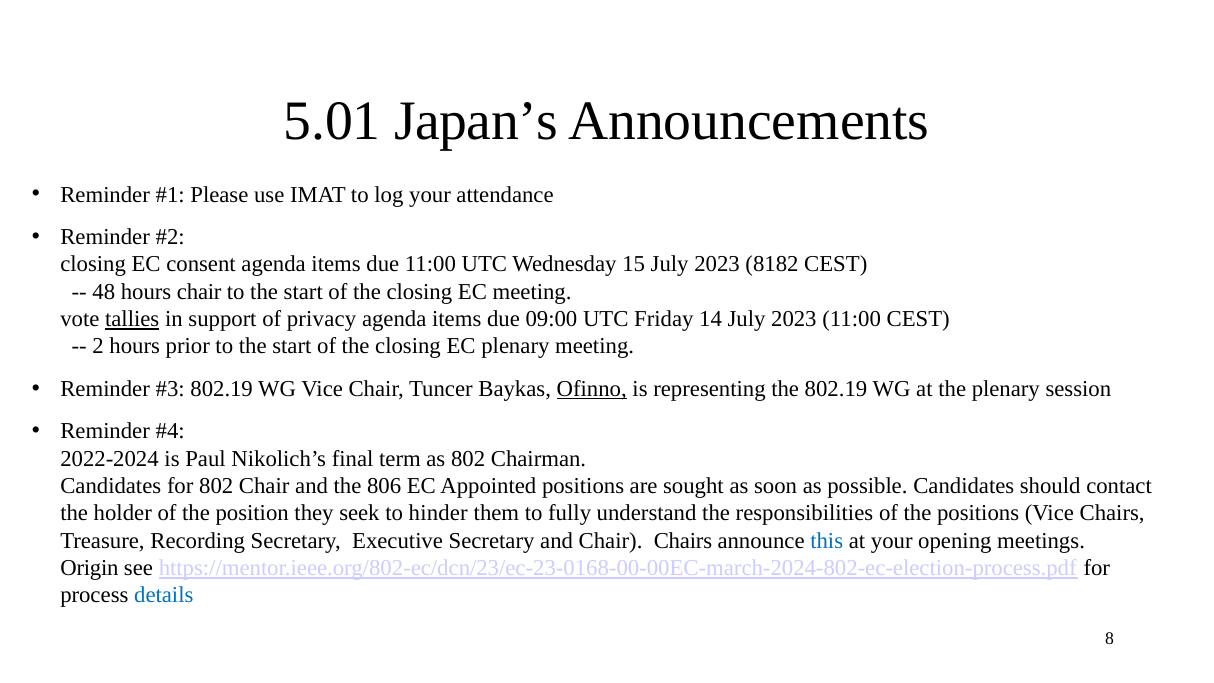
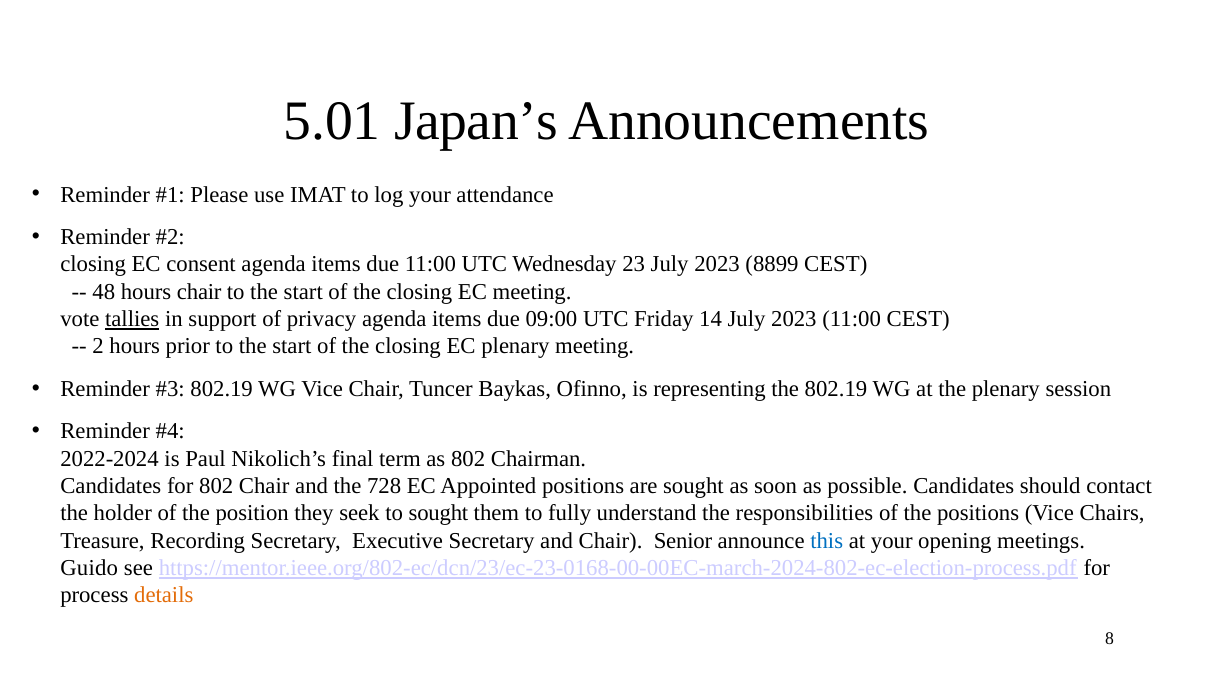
15: 15 -> 23
8182: 8182 -> 8899
Ofinno underline: present -> none
806: 806 -> 728
to hinder: hinder -> sought
Chair Chairs: Chairs -> Senior
Origin: Origin -> Guido
details colour: blue -> orange
